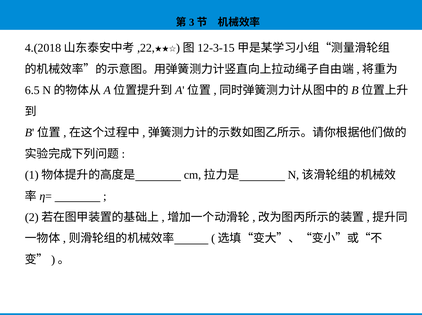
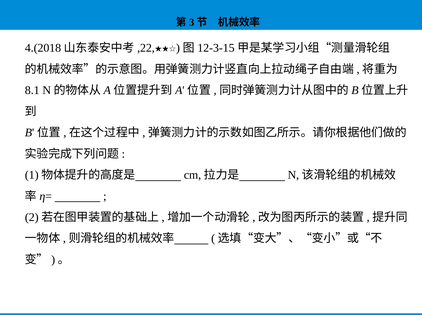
6.5: 6.5 -> 8.1
